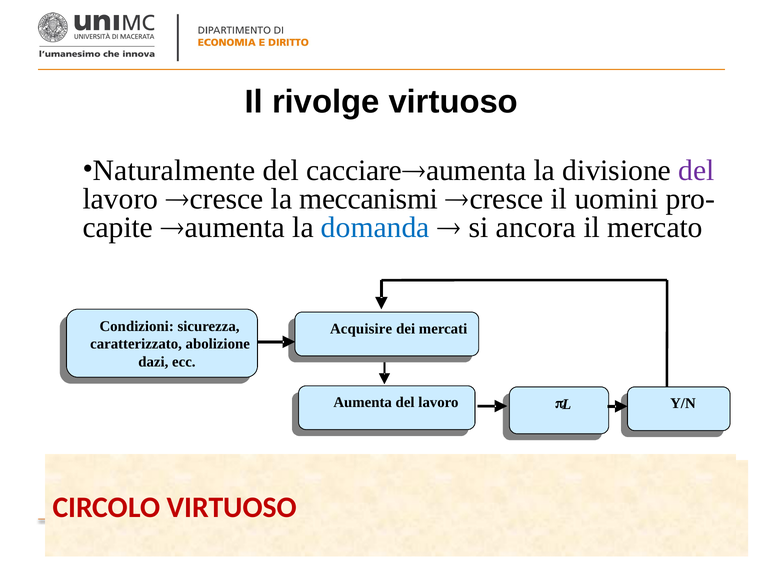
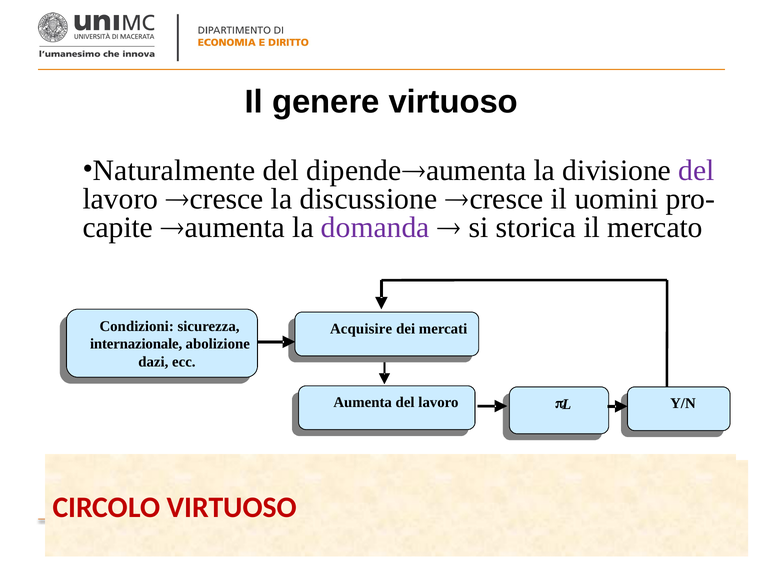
rivolge: rivolge -> genere
cacciare: cacciare -> dipende
meccanismi: meccanismi -> discussione
domanda colour: blue -> purple
ancora: ancora -> storica
caratterizzato: caratterizzato -> internazionale
